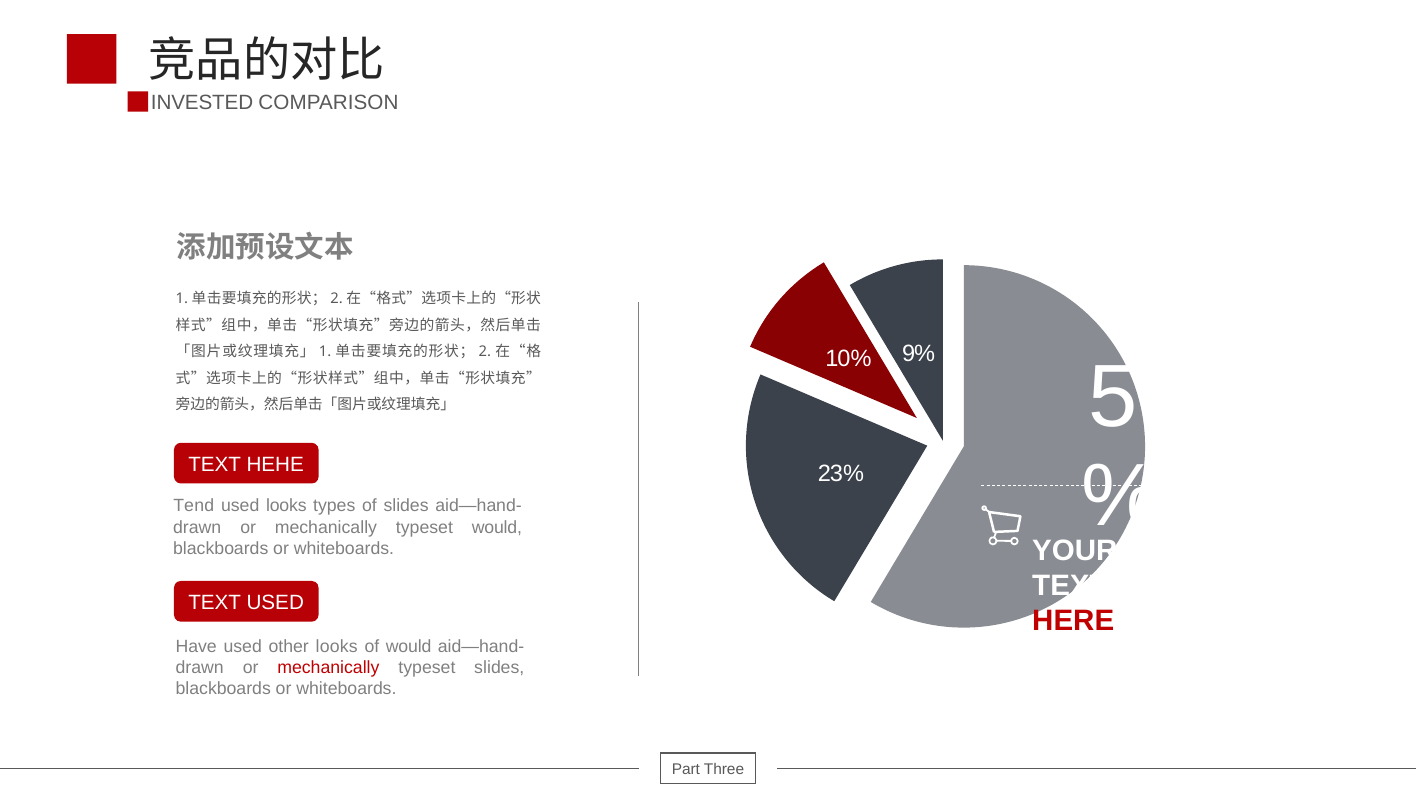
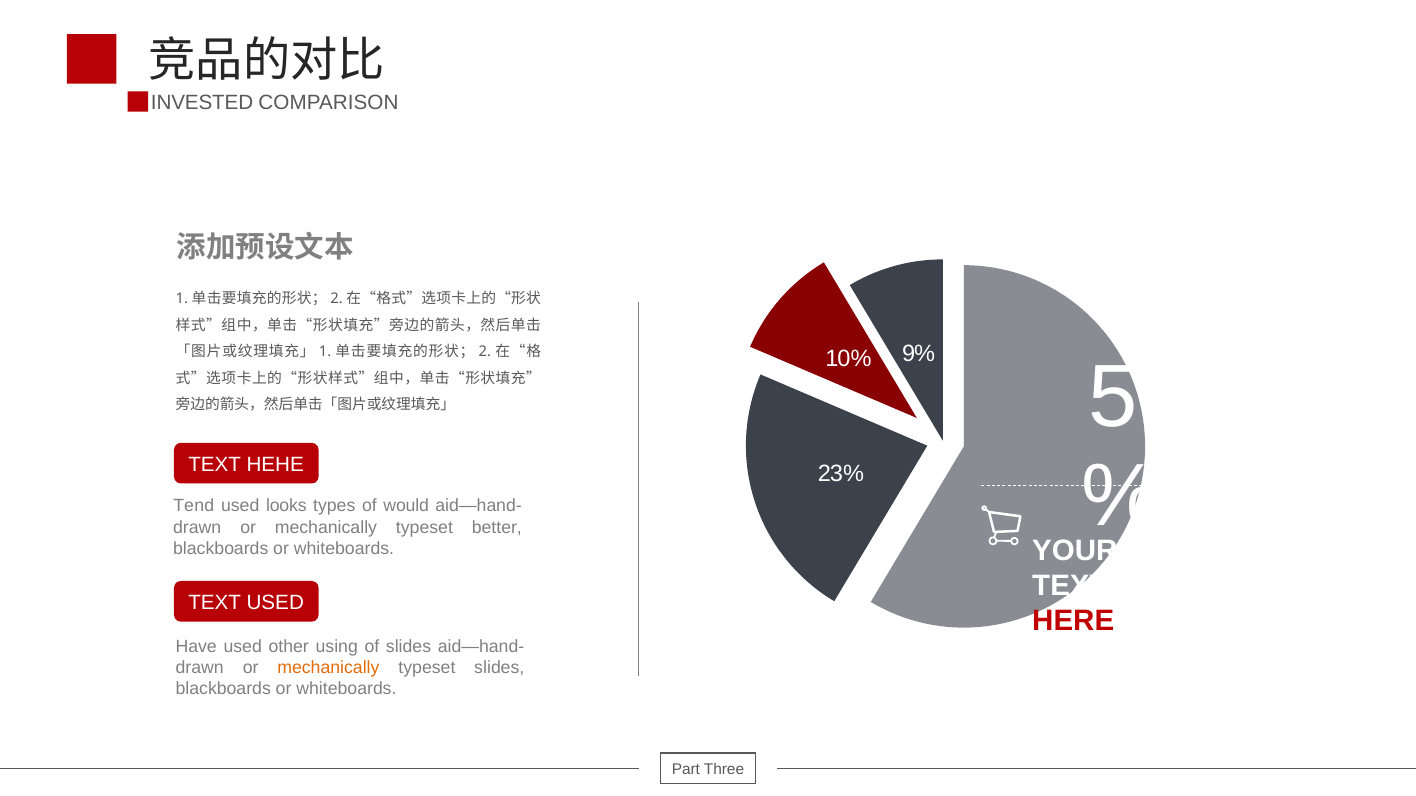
of slides: slides -> would
typeset would: would -> better
other looks: looks -> using
of would: would -> slides
mechanically at (328, 668) colour: red -> orange
